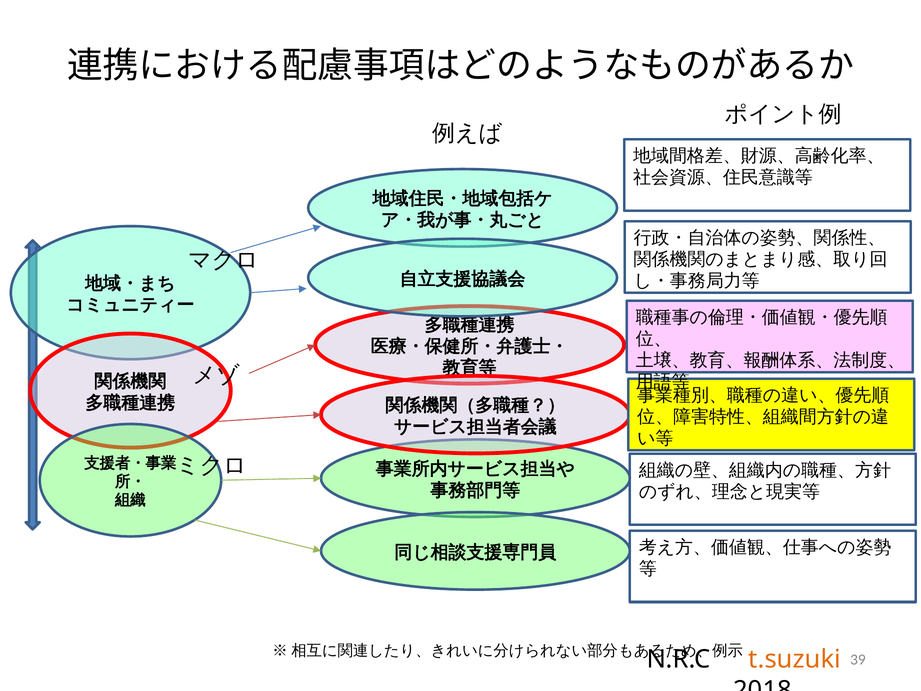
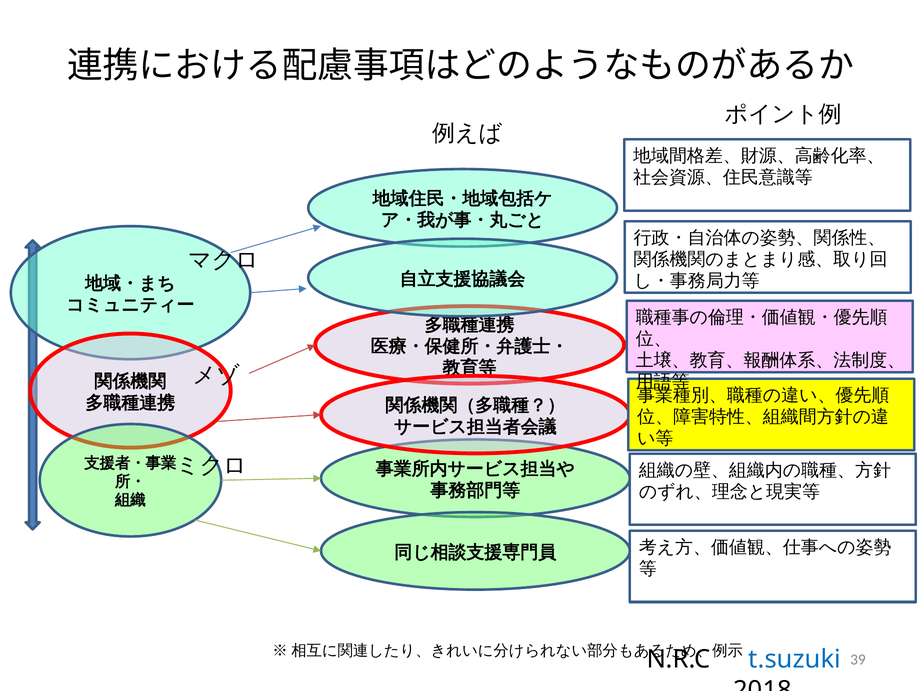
t.suzuki colour: orange -> blue
